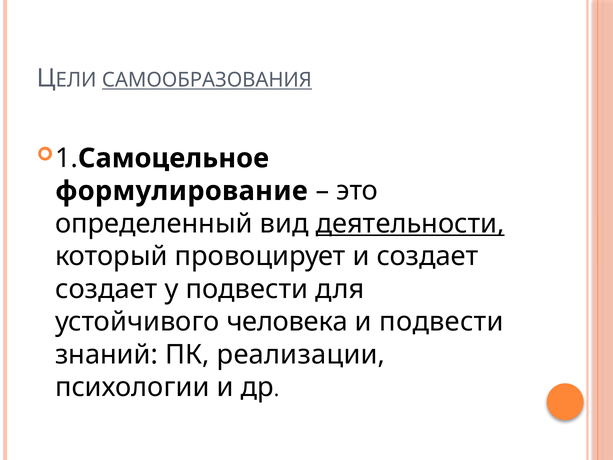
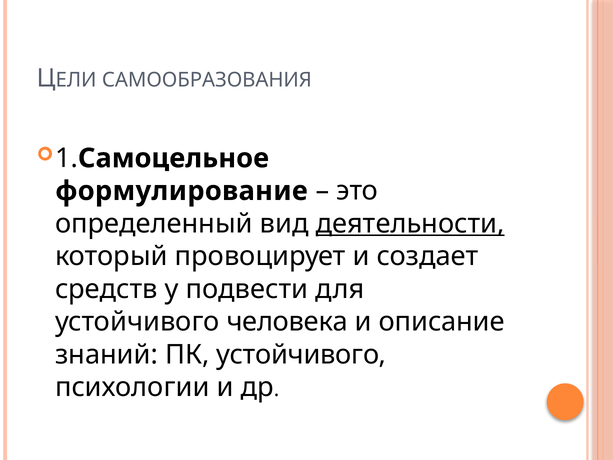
САМООБРАЗОВАНИЯ underline: present -> none
создает at (106, 289): создает -> средств
и подвести: подвести -> описание
ПК реализации: реализации -> устойчивого
